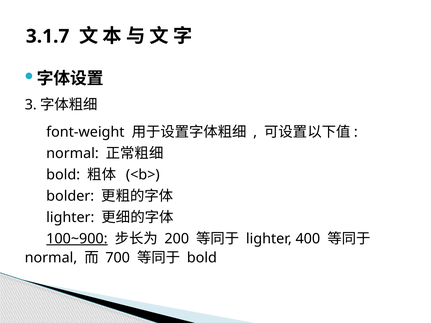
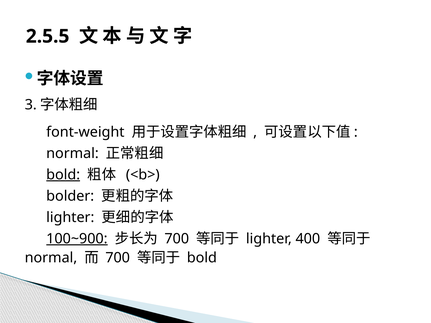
3.1.7: 3.1.7 -> 2.5.5
bold at (63, 175) underline: none -> present
200 at (177, 239): 200 -> 700
